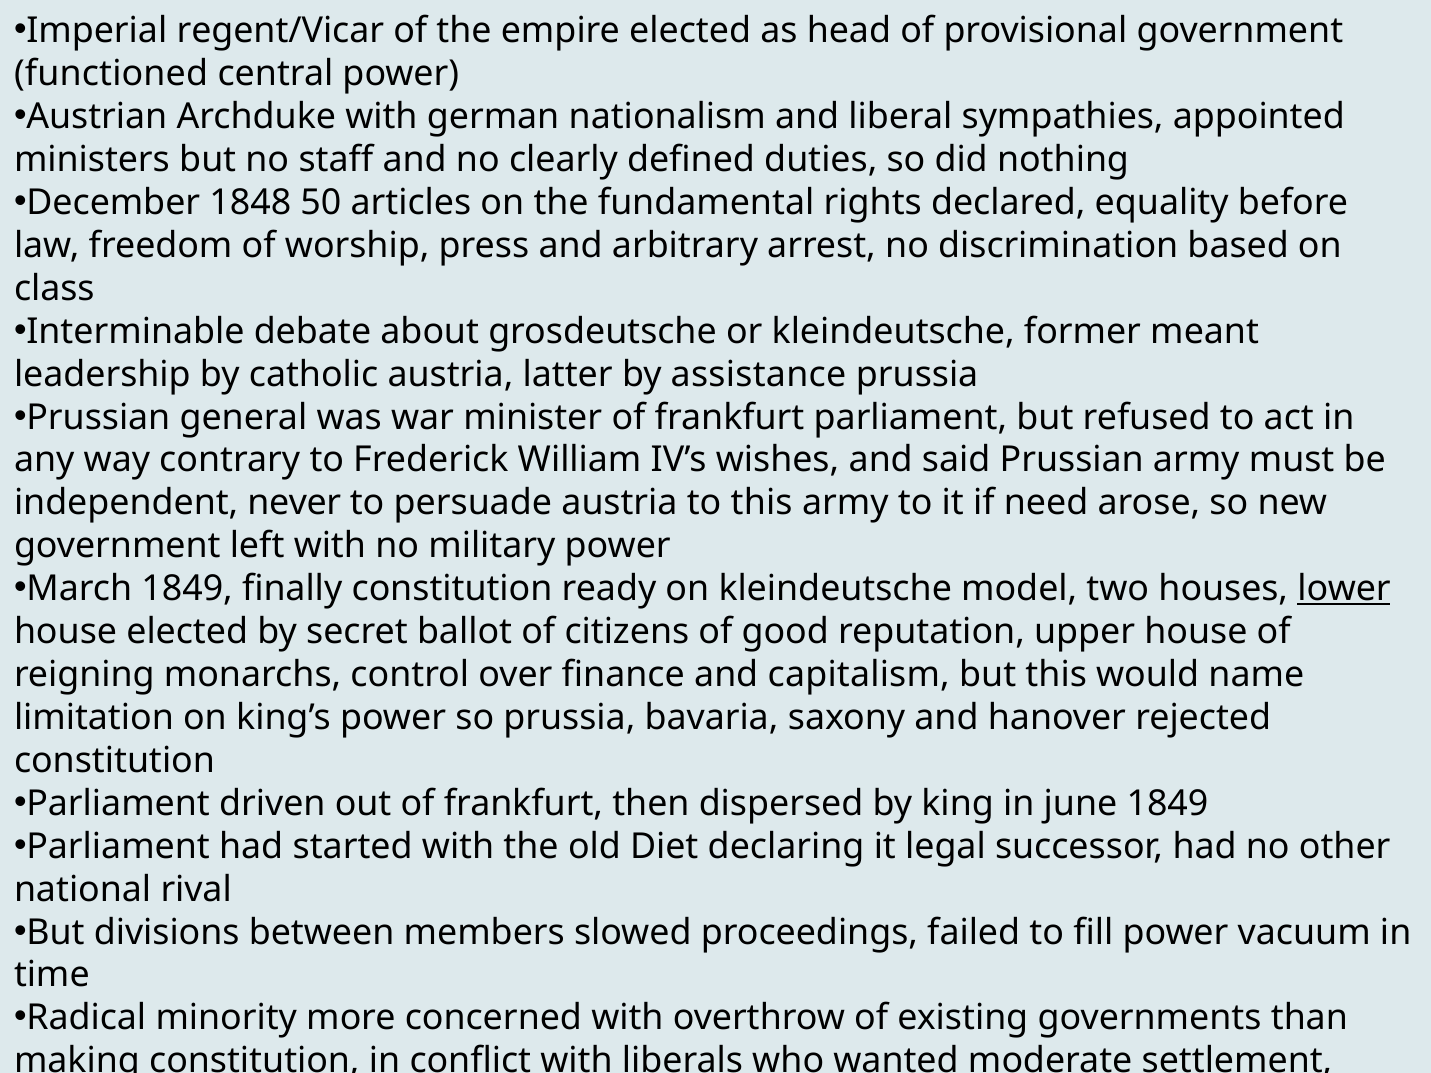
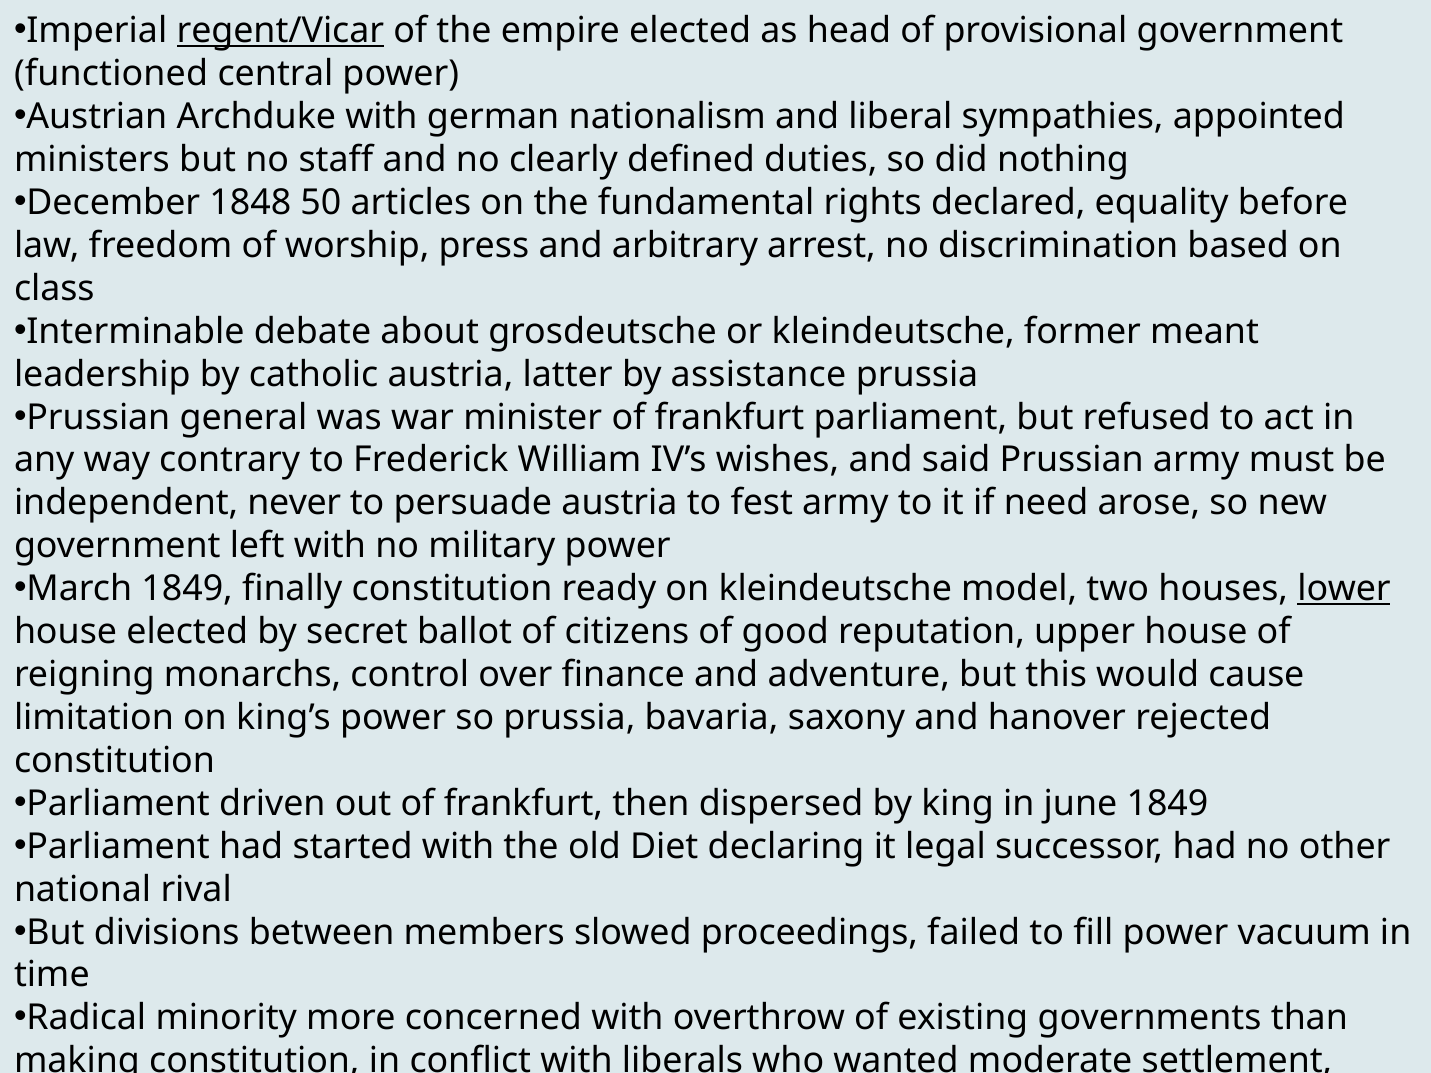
regent/Vicar underline: none -> present
to this: this -> fest
capitalism: capitalism -> adventure
name: name -> cause
